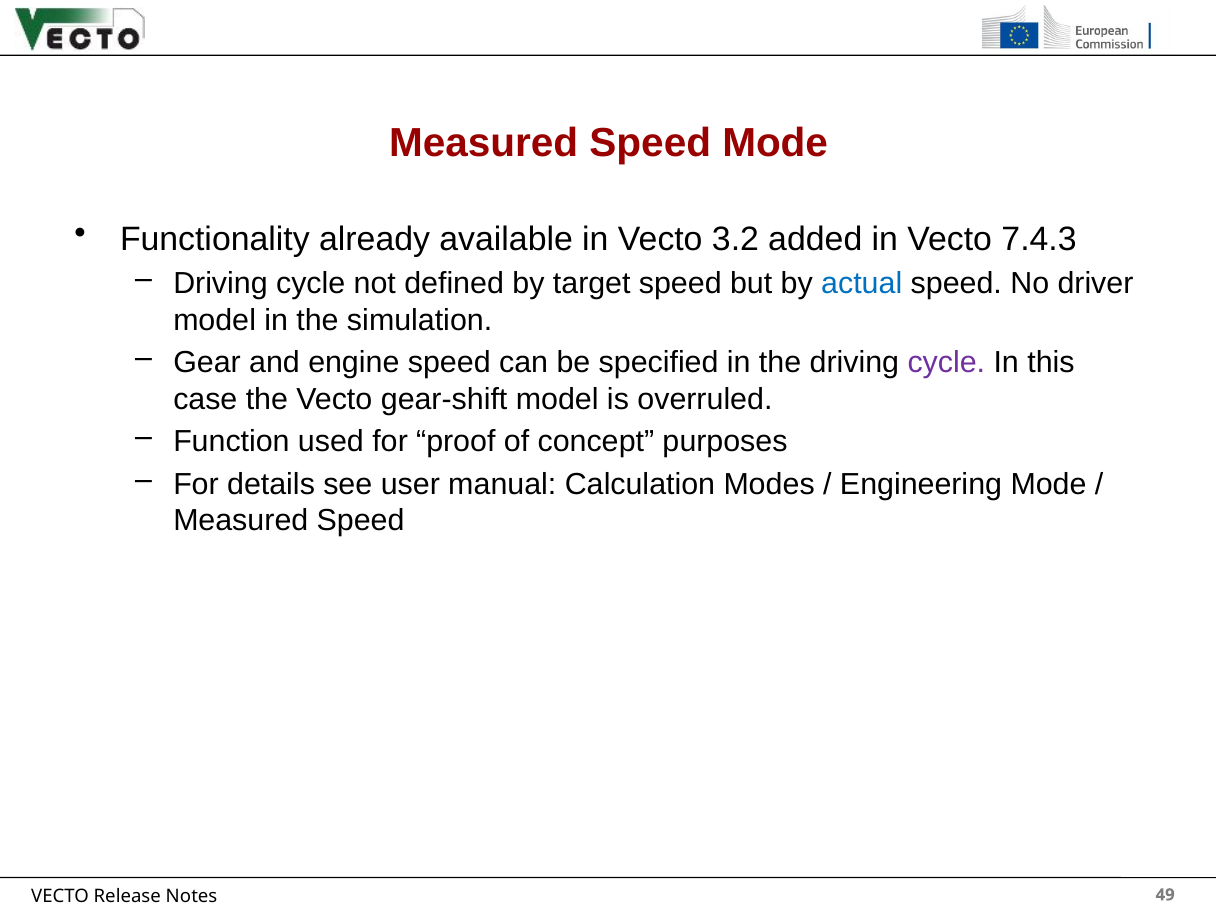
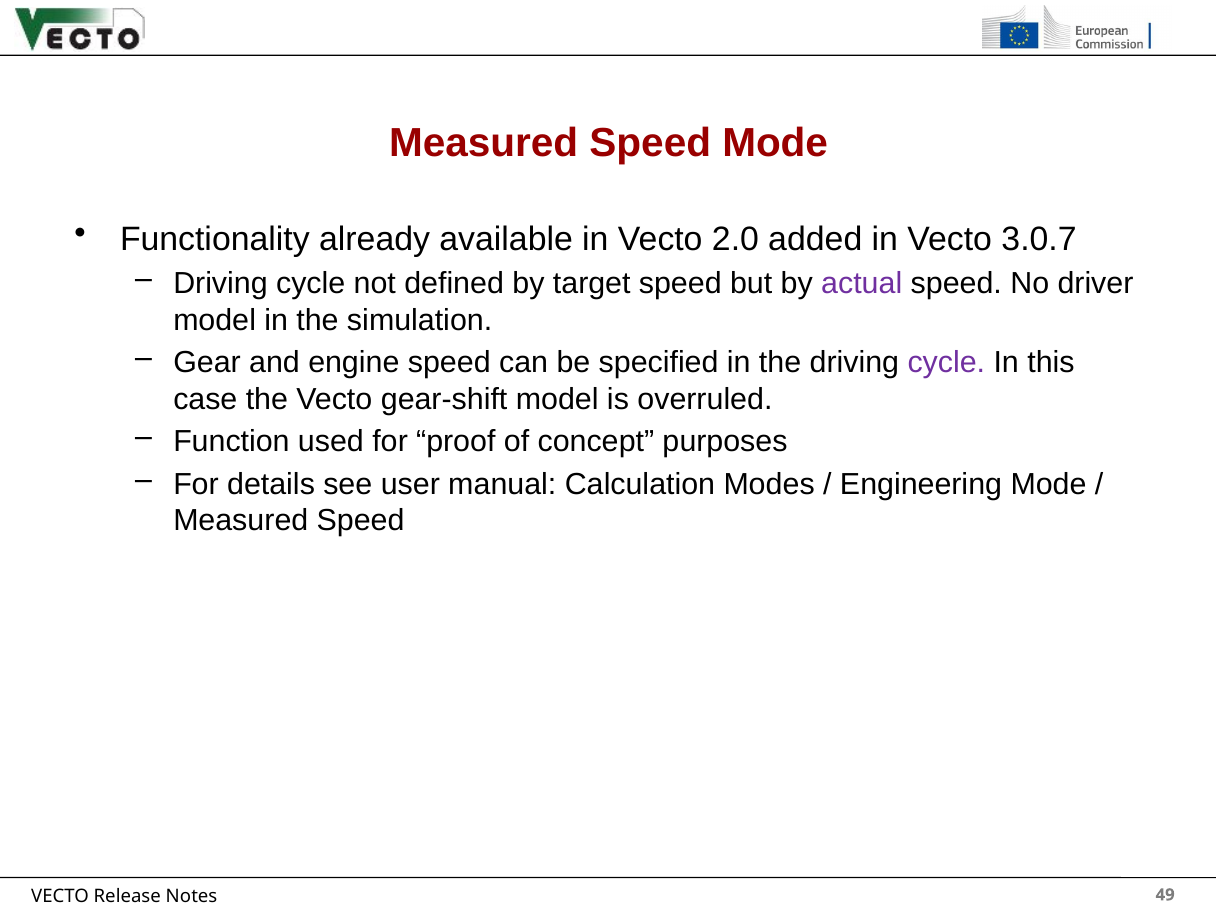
3.2: 3.2 -> 2.0
7.4.3: 7.4.3 -> 3.0.7
actual colour: blue -> purple
